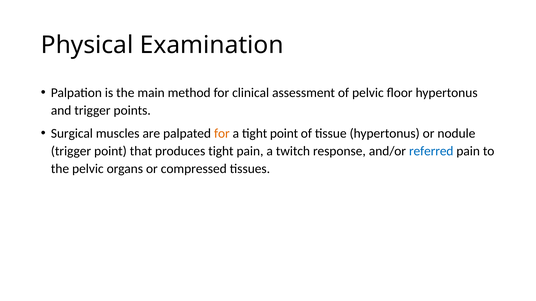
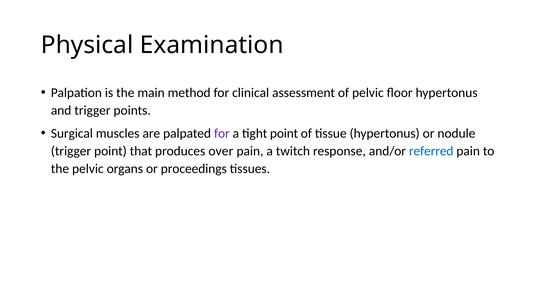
for at (222, 134) colour: orange -> purple
produces tight: tight -> over
compressed: compressed -> proceedings
